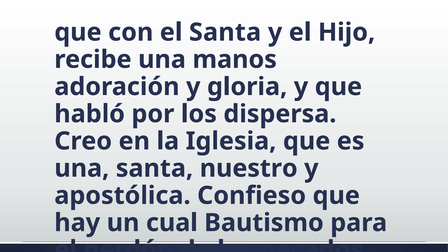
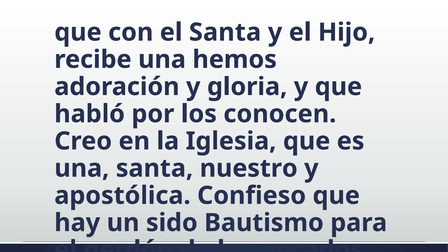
manos: manos -> hemos
dispersa: dispersa -> conocen
cual: cual -> sido
